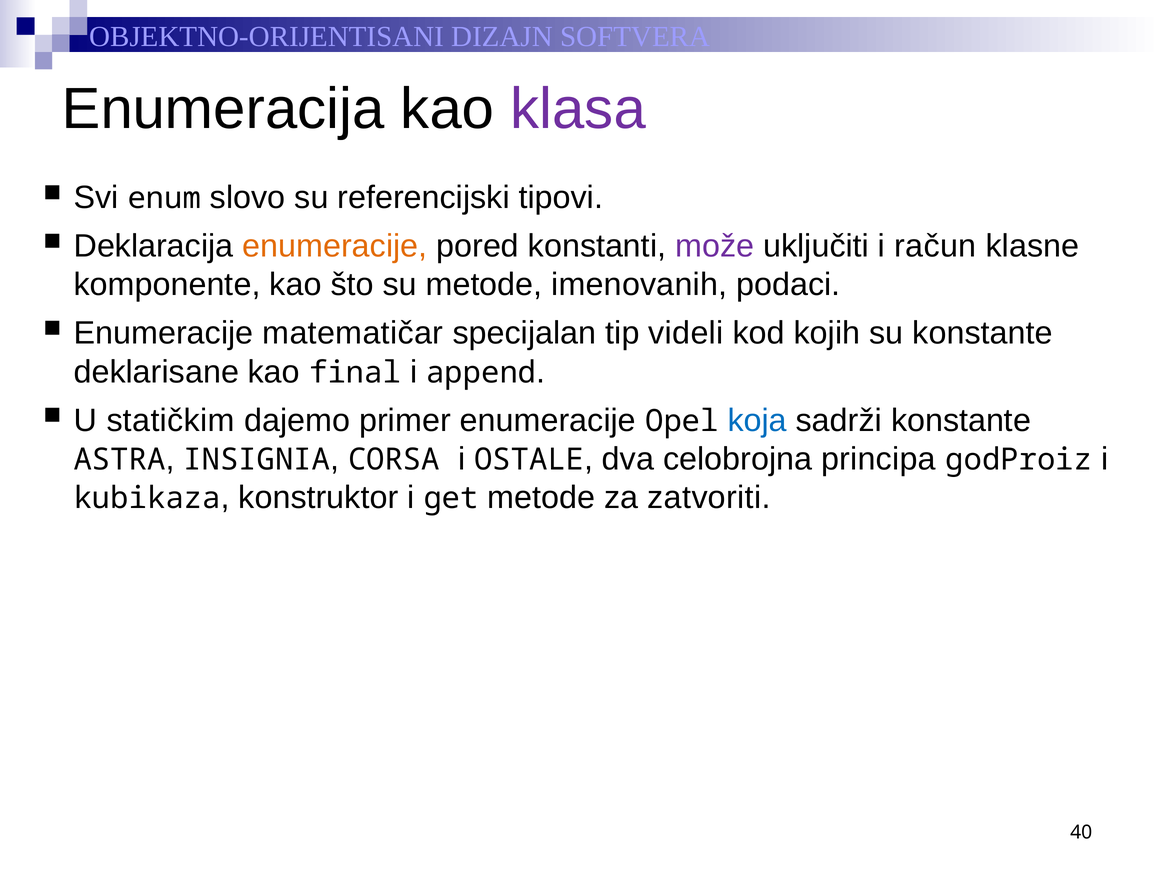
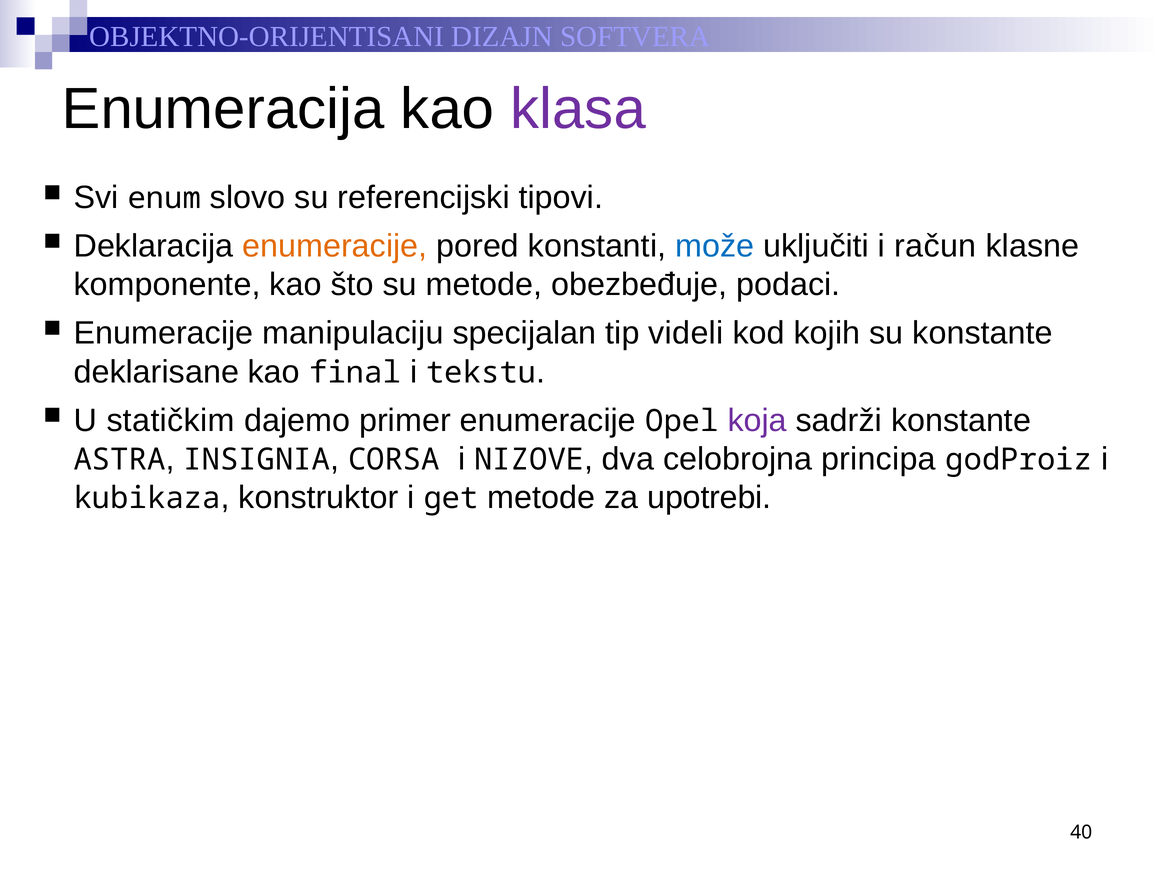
može colour: purple -> blue
imenovanih: imenovanih -> obezbeđuje
matematičar: matematičar -> manipulaciju
append: append -> tekstu
koja colour: blue -> purple
OSTALE: OSTALE -> NIZOVE
zatvoriti: zatvoriti -> upotrebi
